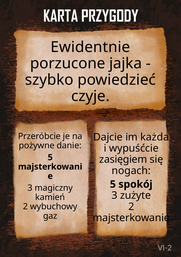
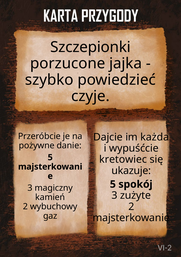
Ewidentnie: Ewidentnie -> Szczepionki
zasięgiem: zasięgiem -> kretowiec
nogach: nogach -> ukazuje
